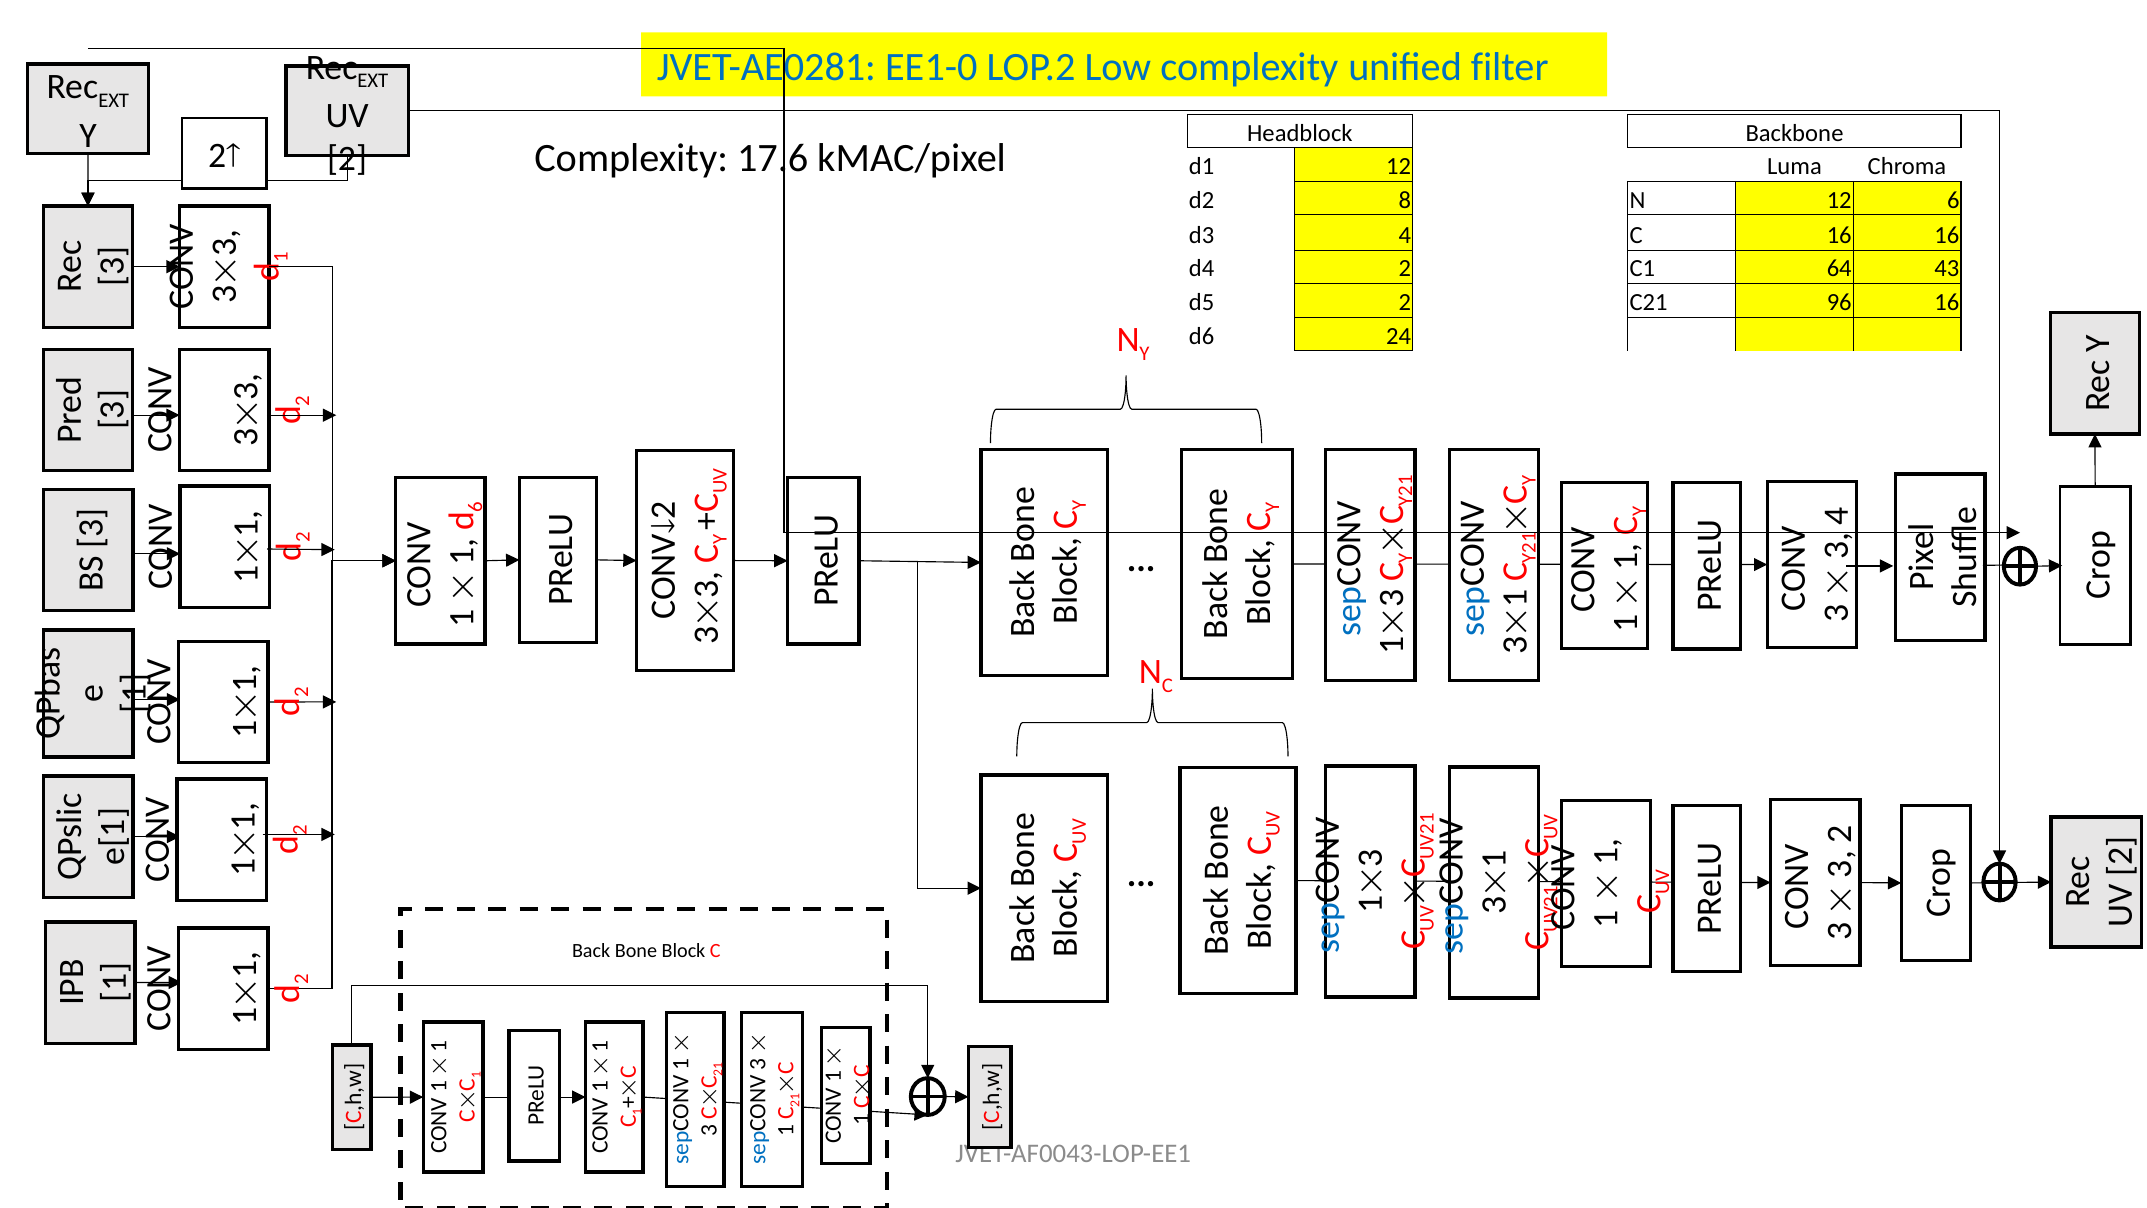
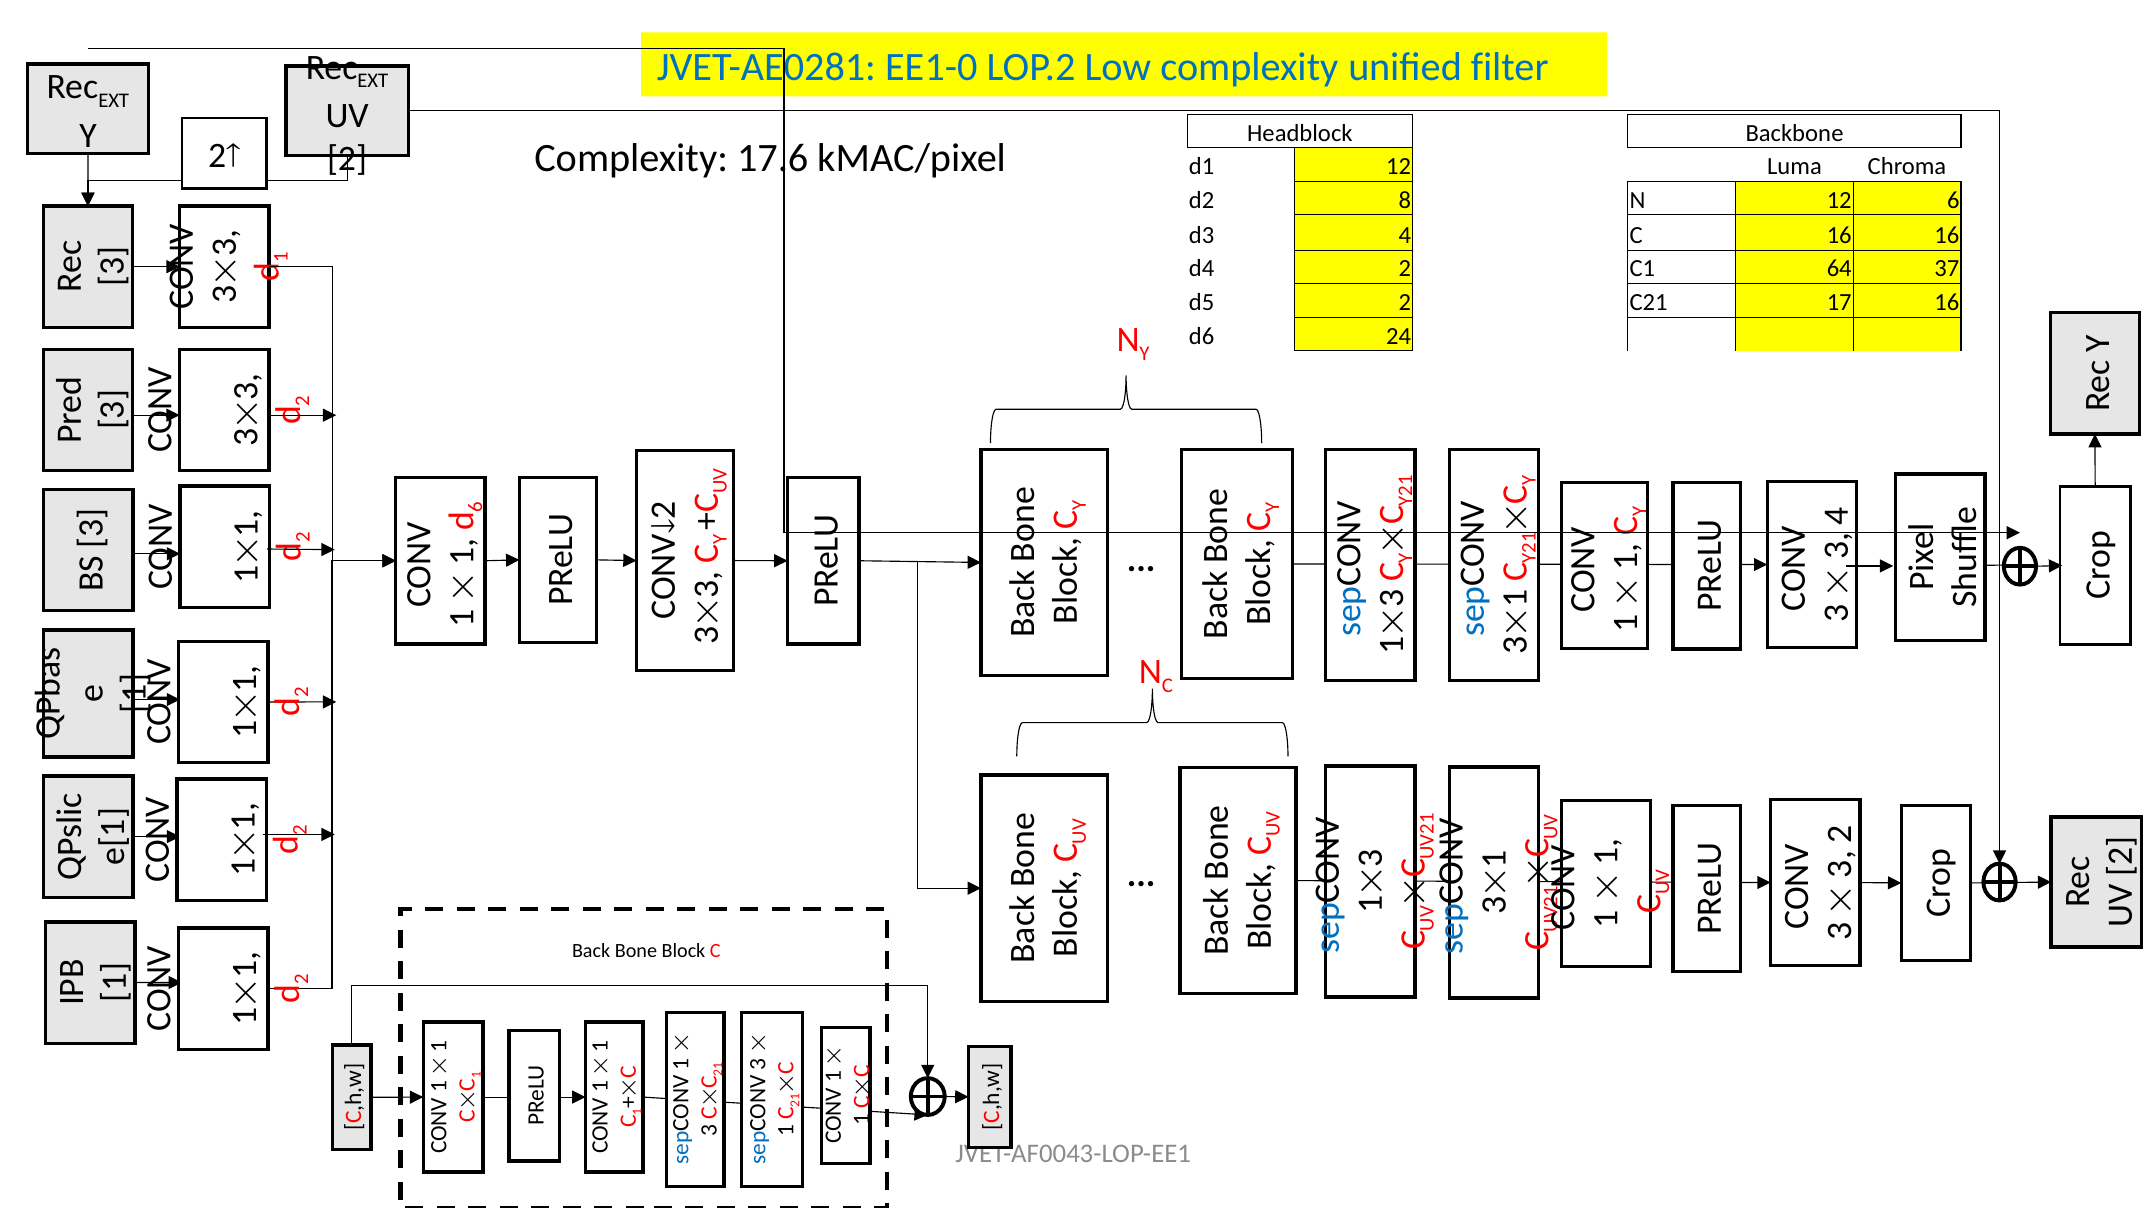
43: 43 -> 37
96: 96 -> 17
